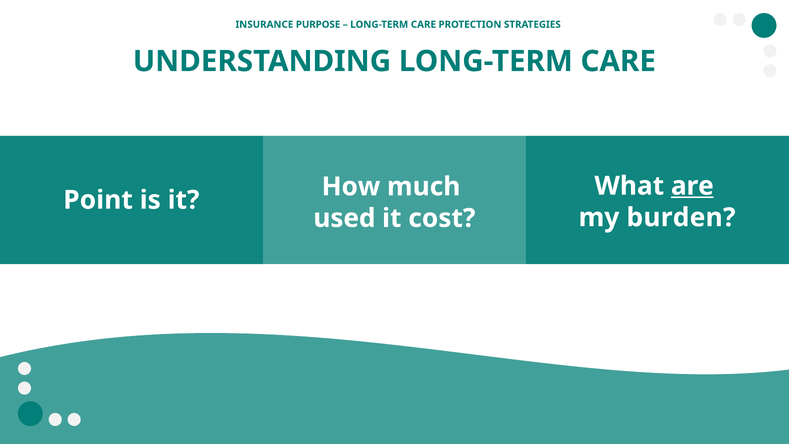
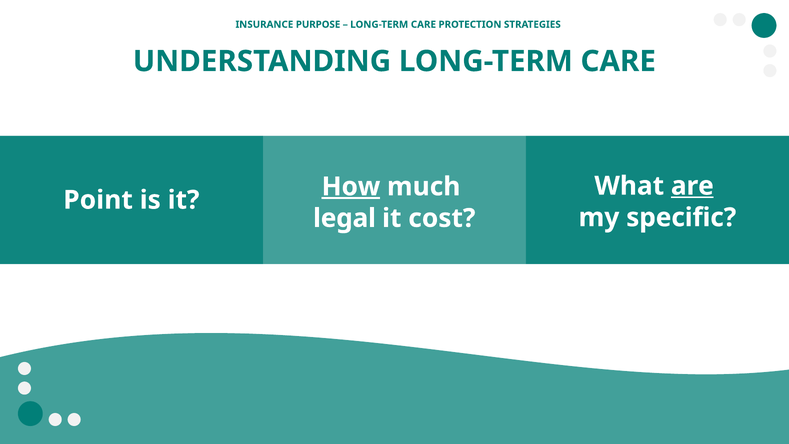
How underline: none -> present
burden: burden -> specific
used: used -> legal
